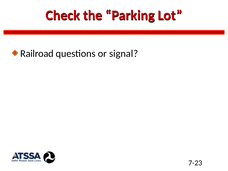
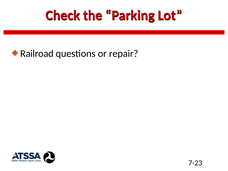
signal: signal -> repair
